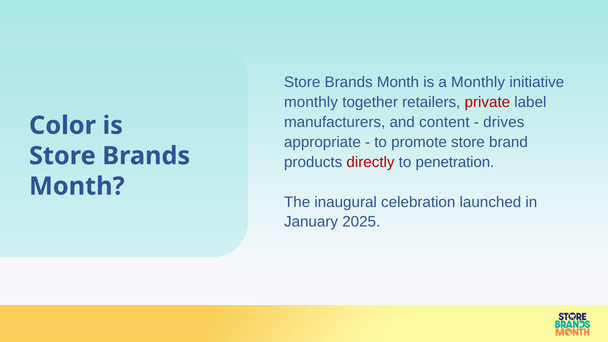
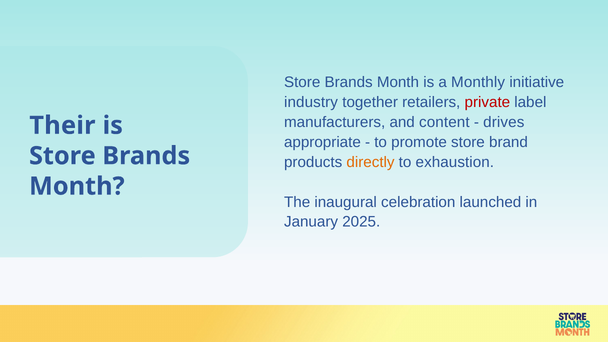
monthly at (311, 102): monthly -> industry
Color: Color -> Their
directly colour: red -> orange
penetration: penetration -> exhaustion
